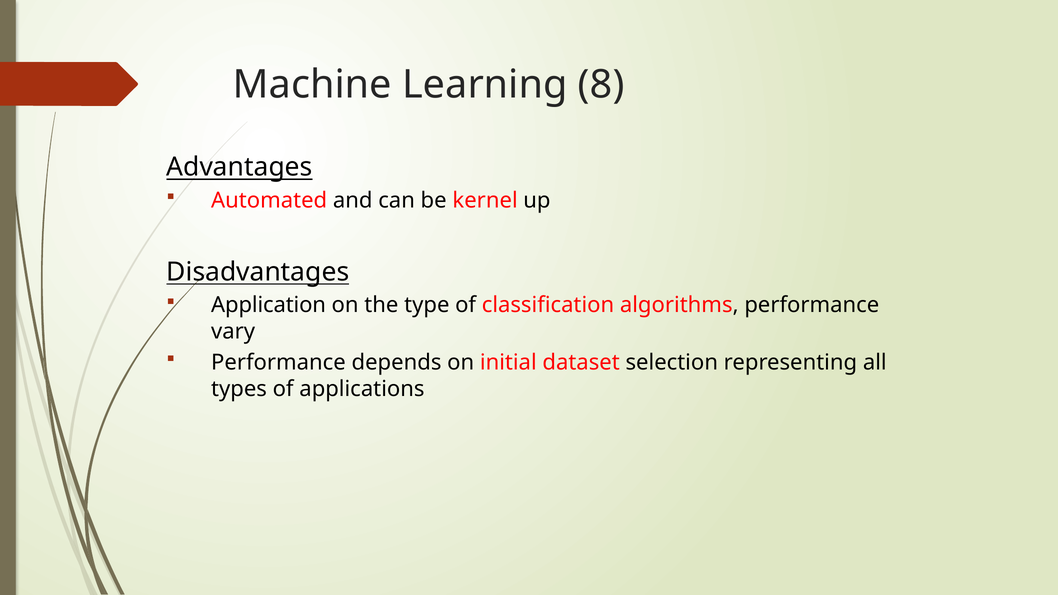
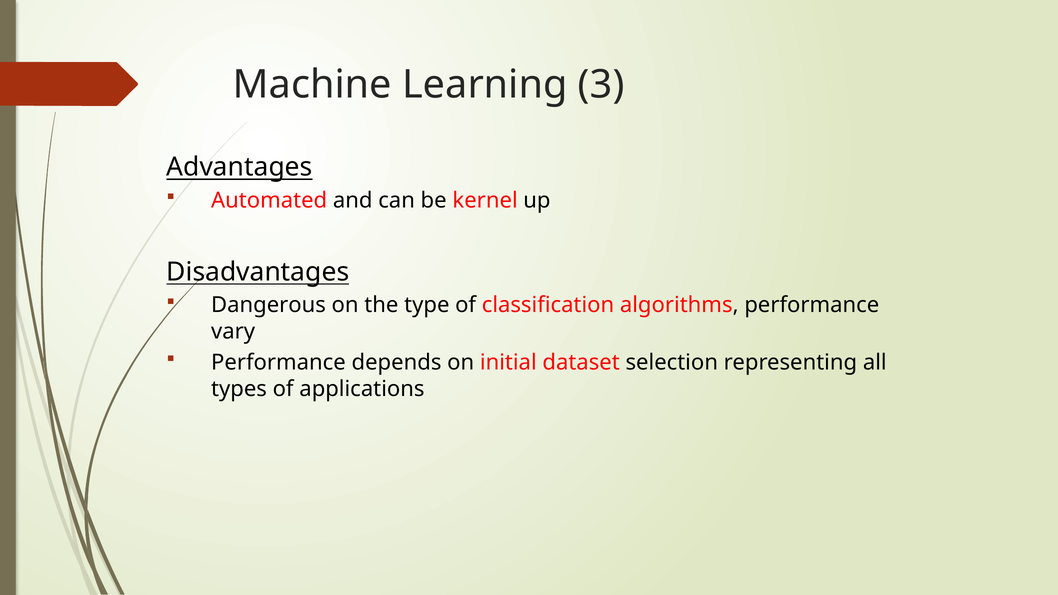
8: 8 -> 3
Application: Application -> Dangerous
